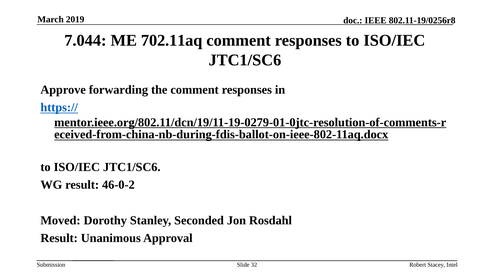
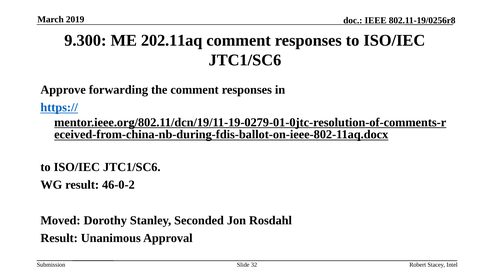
7.044: 7.044 -> 9.300
702.11aq: 702.11aq -> 202.11aq
